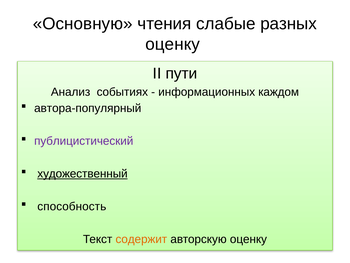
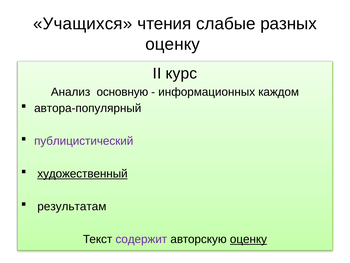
Основную: Основную -> Учащихся
пути: пути -> курс
событиях: событиях -> основную
способность: способность -> результатам
содержит colour: orange -> purple
оценку at (248, 239) underline: none -> present
